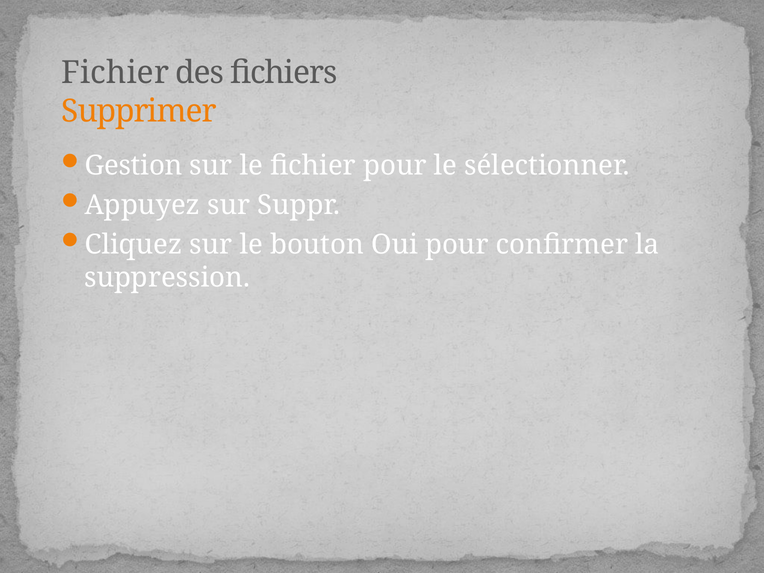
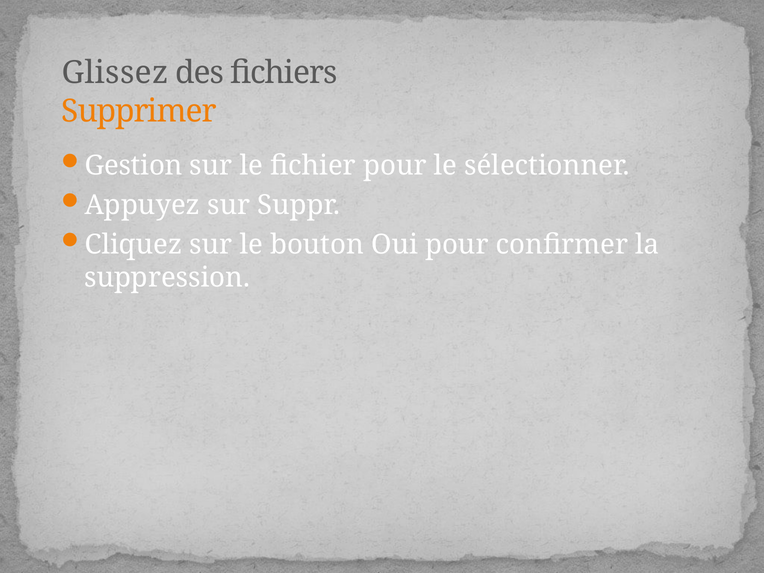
Fichier at (115, 73): Fichier -> Glissez
